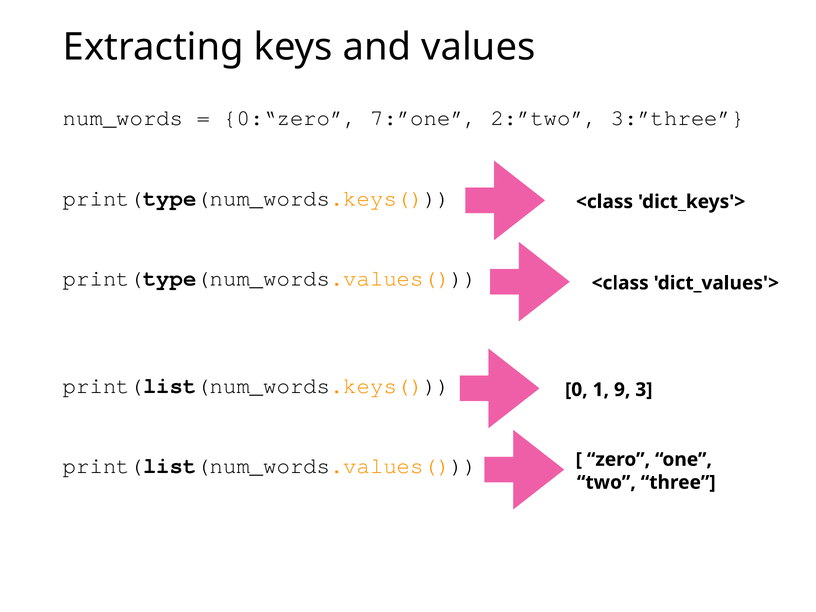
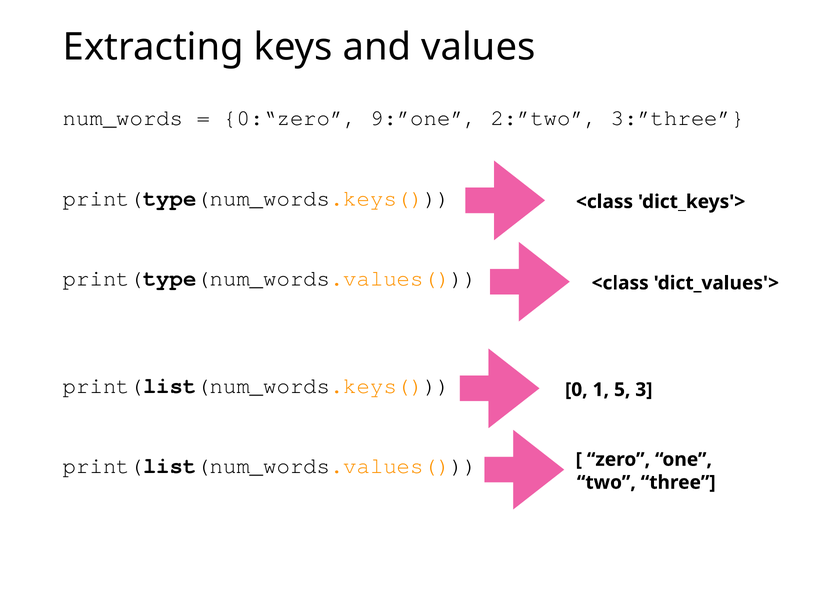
7:”one: 7:”one -> 9:”one
9: 9 -> 5
